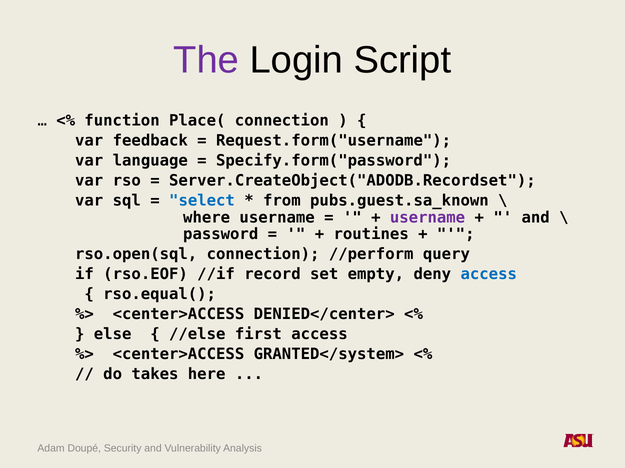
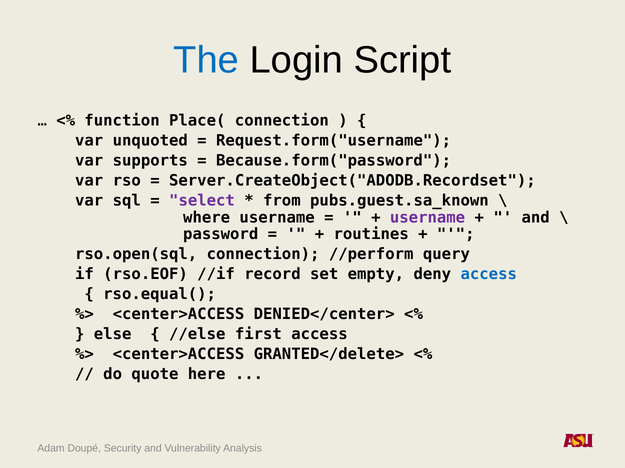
The colour: purple -> blue
feedback: feedback -> unquoted
language: language -> supports
Specify.form("password: Specify.form("password -> Because.form("password
select colour: blue -> purple
GRANTED</system>: GRANTED</system> -> GRANTED</delete>
takes: takes -> quote
